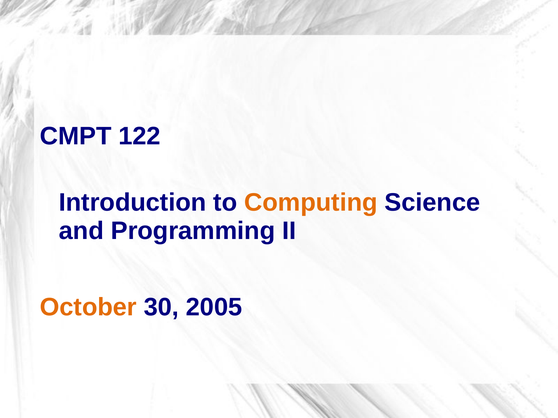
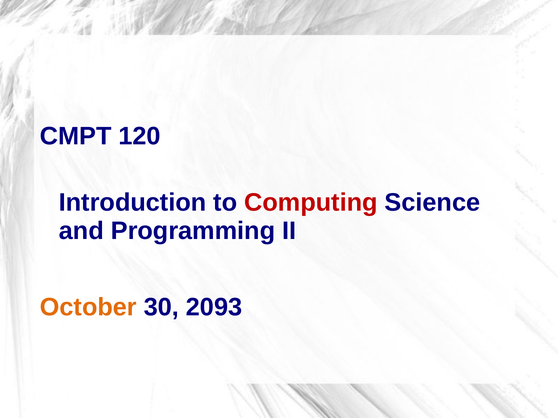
122: 122 -> 120
Computing colour: orange -> red
2005: 2005 -> 2093
